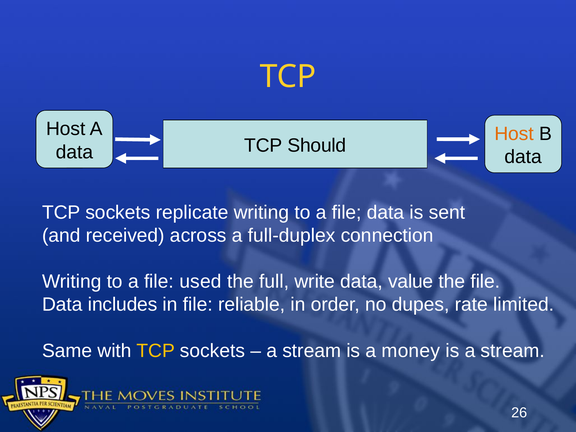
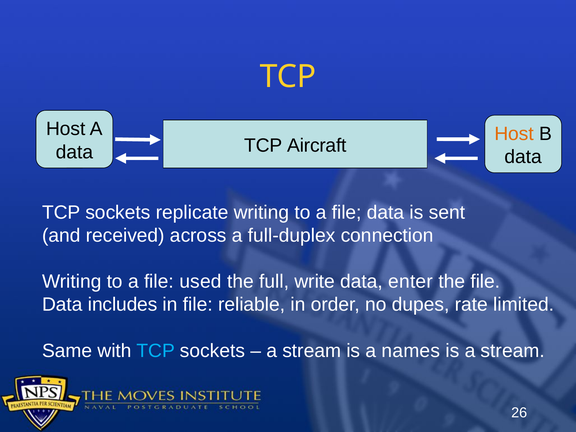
Should: Should -> Aircraft
value: value -> enter
TCP at (156, 351) colour: yellow -> light blue
money: money -> names
